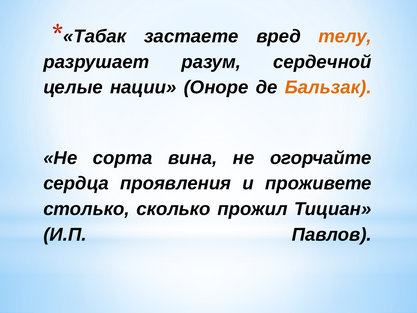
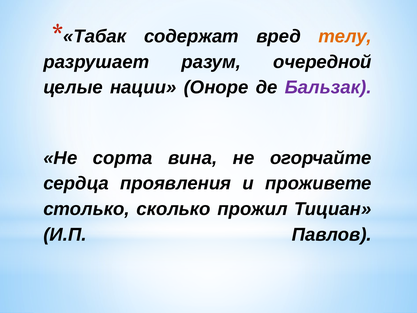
застаете: застаете -> содержат
сердечной: сердечной -> очередной
Бальзак colour: orange -> purple
